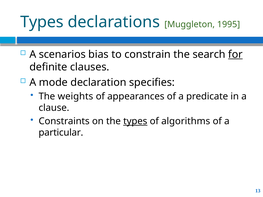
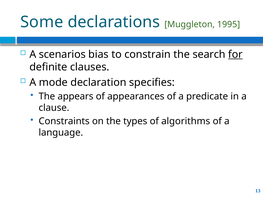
Types at (42, 22): Types -> Some
weights: weights -> appears
types at (135, 121) underline: present -> none
particular: particular -> language
